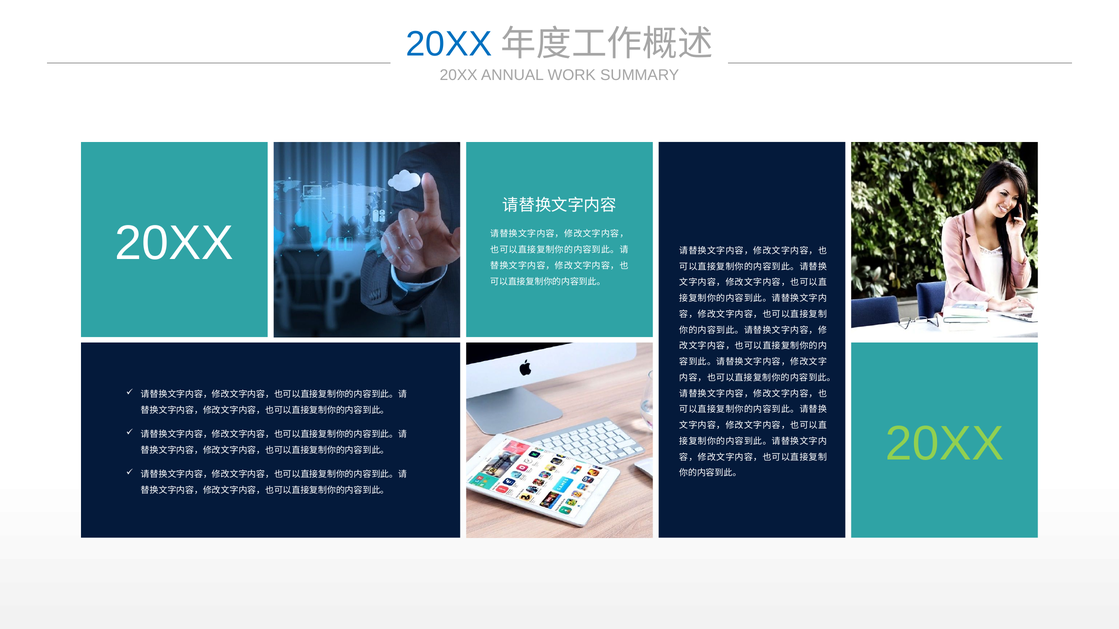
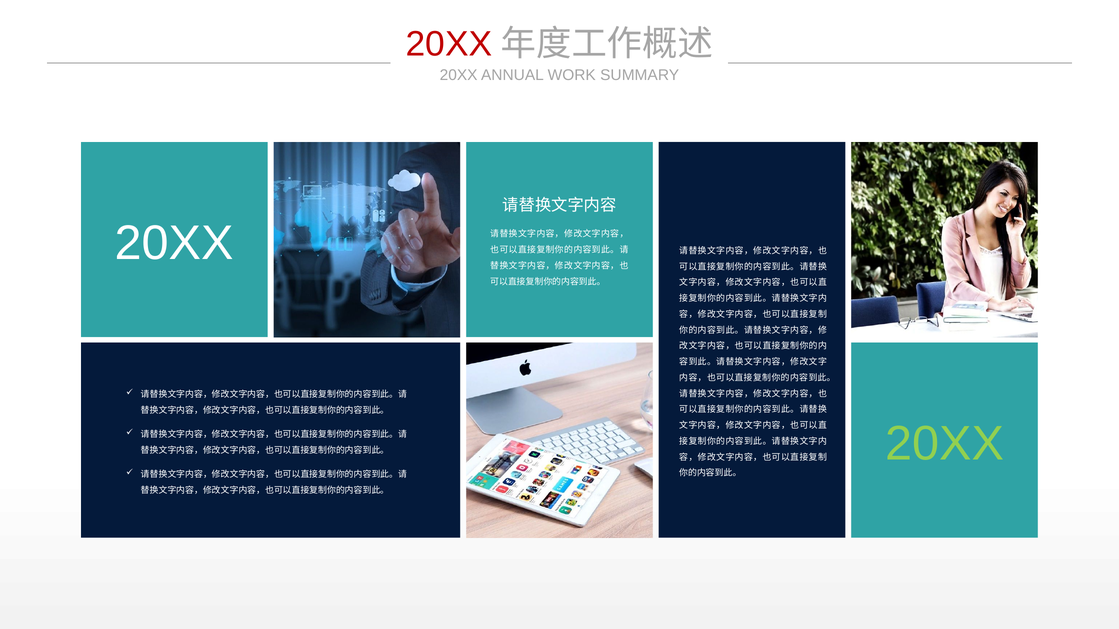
20XX at (449, 44) colour: blue -> red
